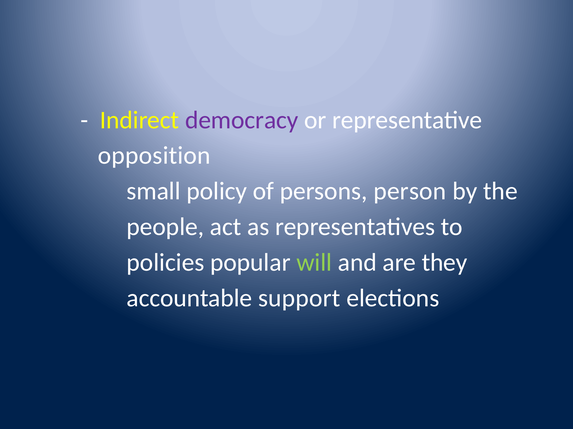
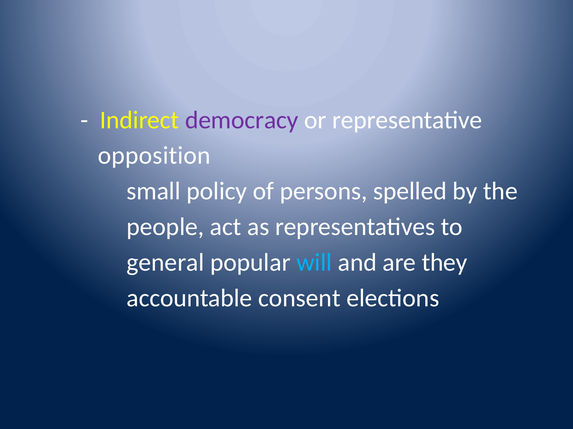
person: person -> spelled
policies: policies -> general
will colour: light green -> light blue
support: support -> consent
